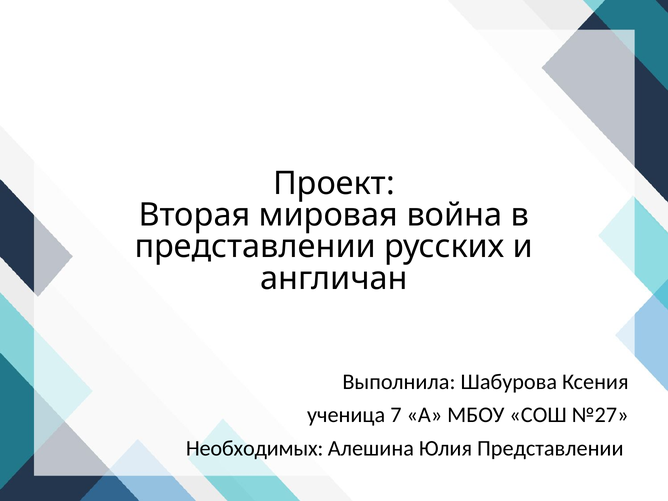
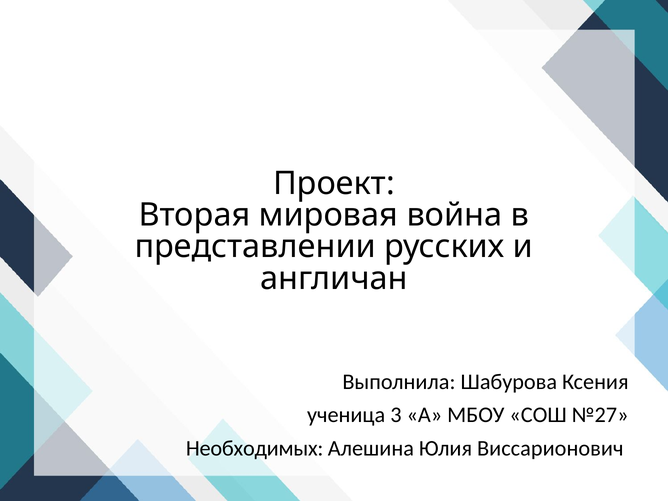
7: 7 -> 3
Юлия Представлении: Представлении -> Виссарионович
